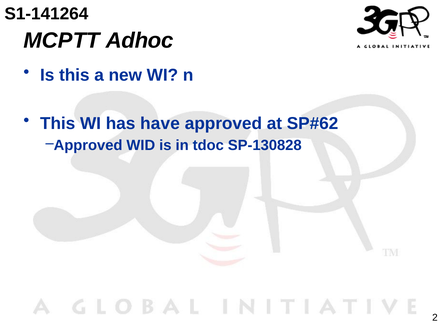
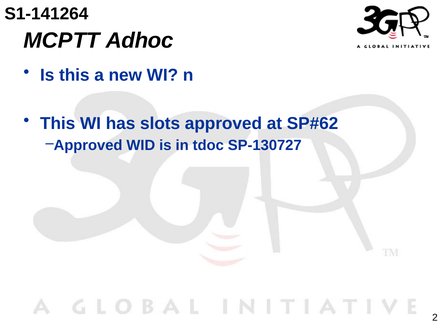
have: have -> slots
SP-130828: SP-130828 -> SP-130727
